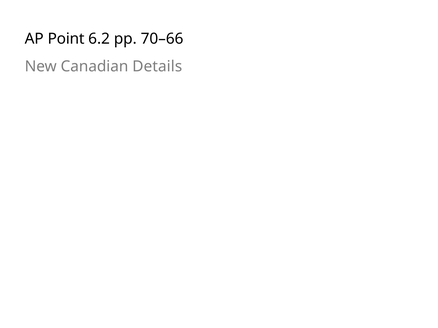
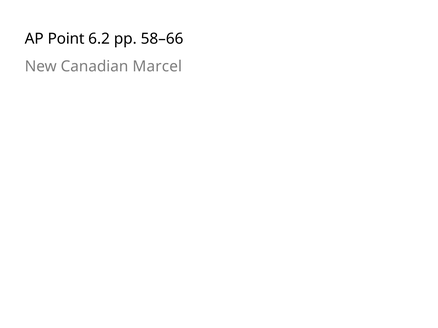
70–66: 70–66 -> 58–66
Details: Details -> Marcel
